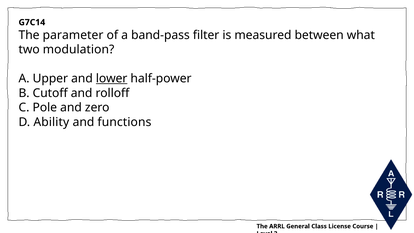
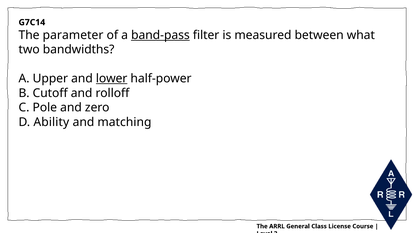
band-pass underline: none -> present
modulation: modulation -> bandwidths
functions: functions -> matching
